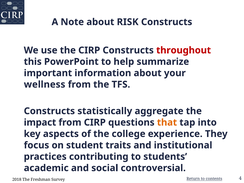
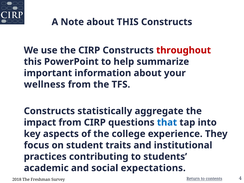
about RISK: RISK -> THIS
that colour: orange -> blue
controversial: controversial -> expectations
